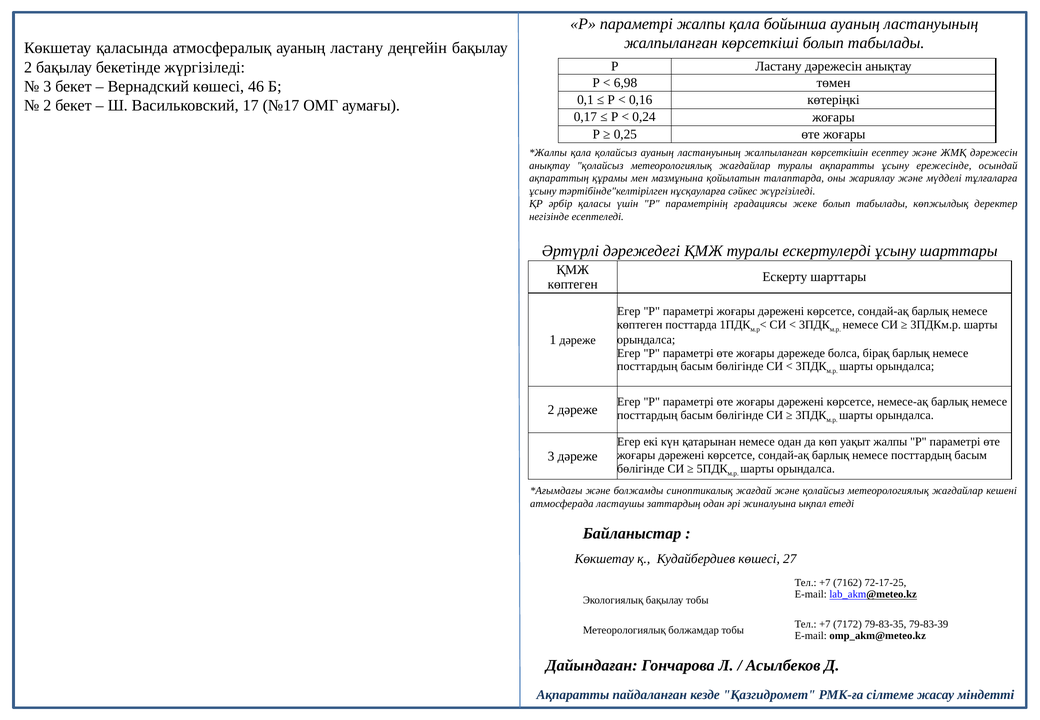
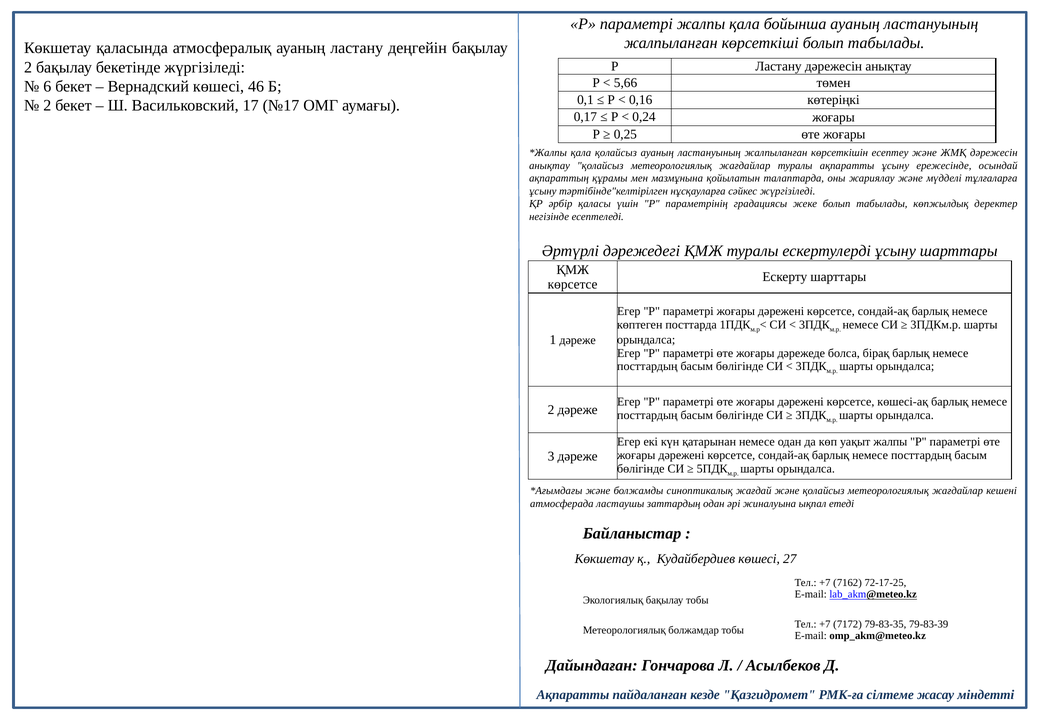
6,98: 6,98 -> 5,66
3 at (47, 86): 3 -> 6
көптеген at (573, 284): көптеген -> көрсетсе
немесе-ақ: немесе-ақ -> көшесі-ақ
